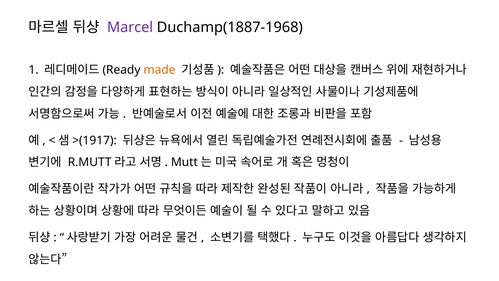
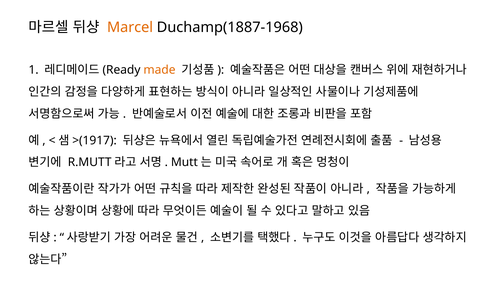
Marcel colour: purple -> orange
